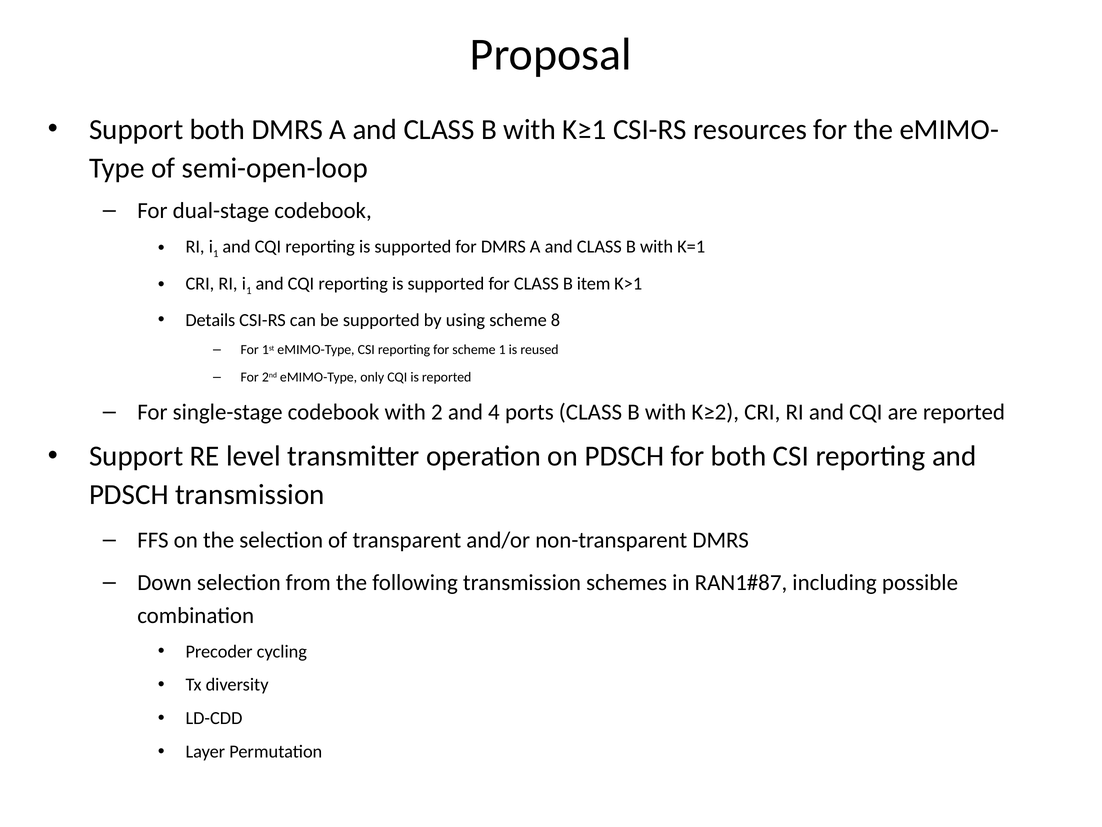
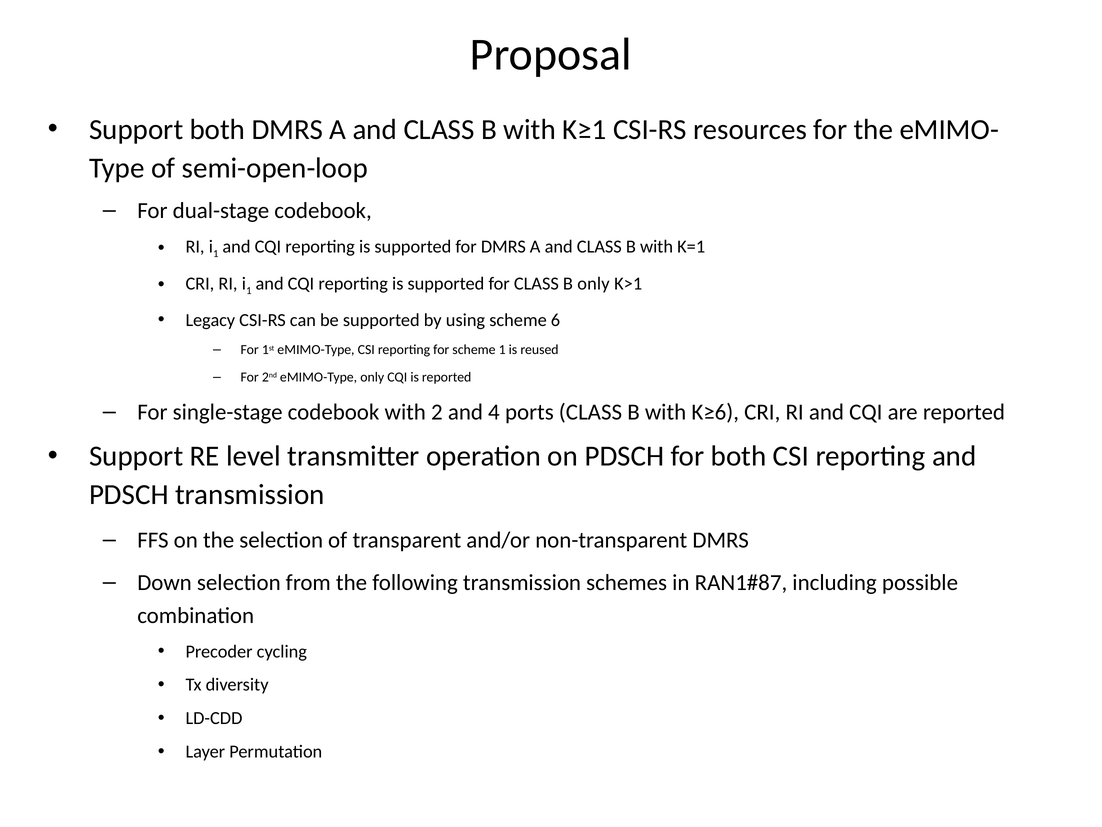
B item: item -> only
Details: Details -> Legacy
8: 8 -> 6
K≥2: K≥2 -> K≥6
